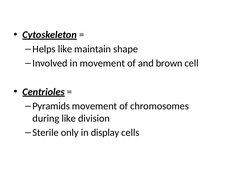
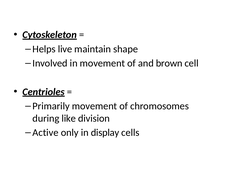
Helps like: like -> live
Pyramids: Pyramids -> Primarily
Sterile: Sterile -> Active
